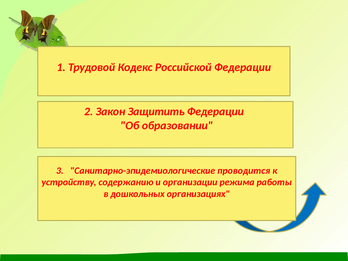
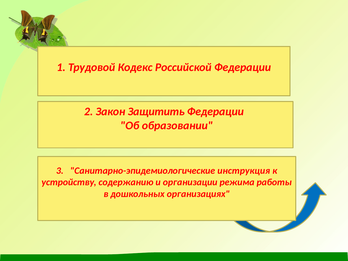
проводится: проводится -> инструкция
